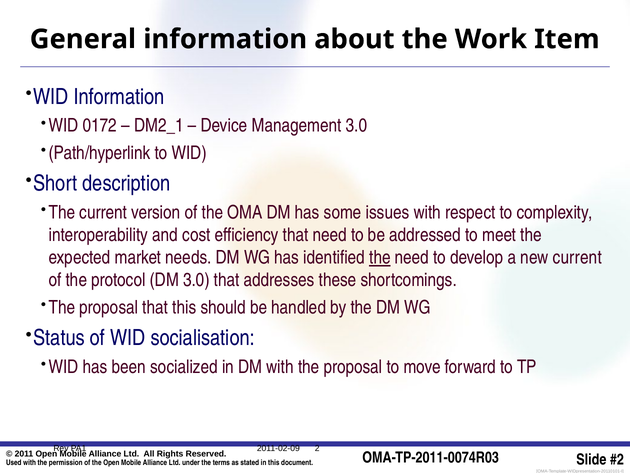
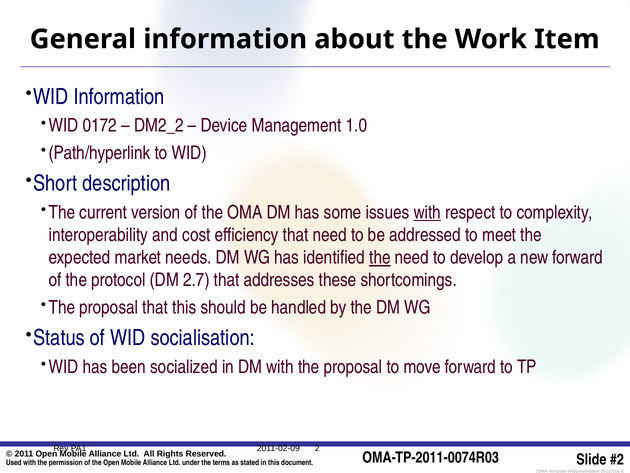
DM2_1: DM2_1 -> DM2_2
Management 3.0: 3.0 -> 1.0
with at (427, 212) underline: none -> present
new current: current -> forward
DM 3.0: 3.0 -> 2.7
